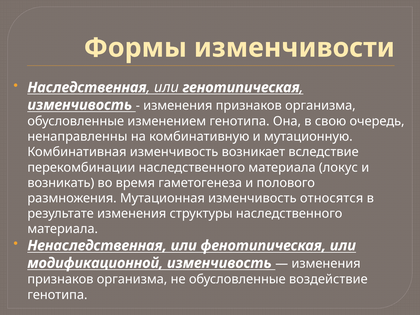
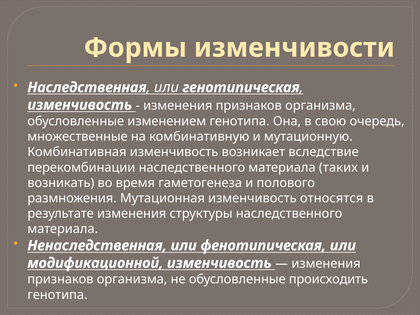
ненаправленны: ненаправленны -> множественные
локус: локус -> таких
воздействие: воздействие -> происходить
